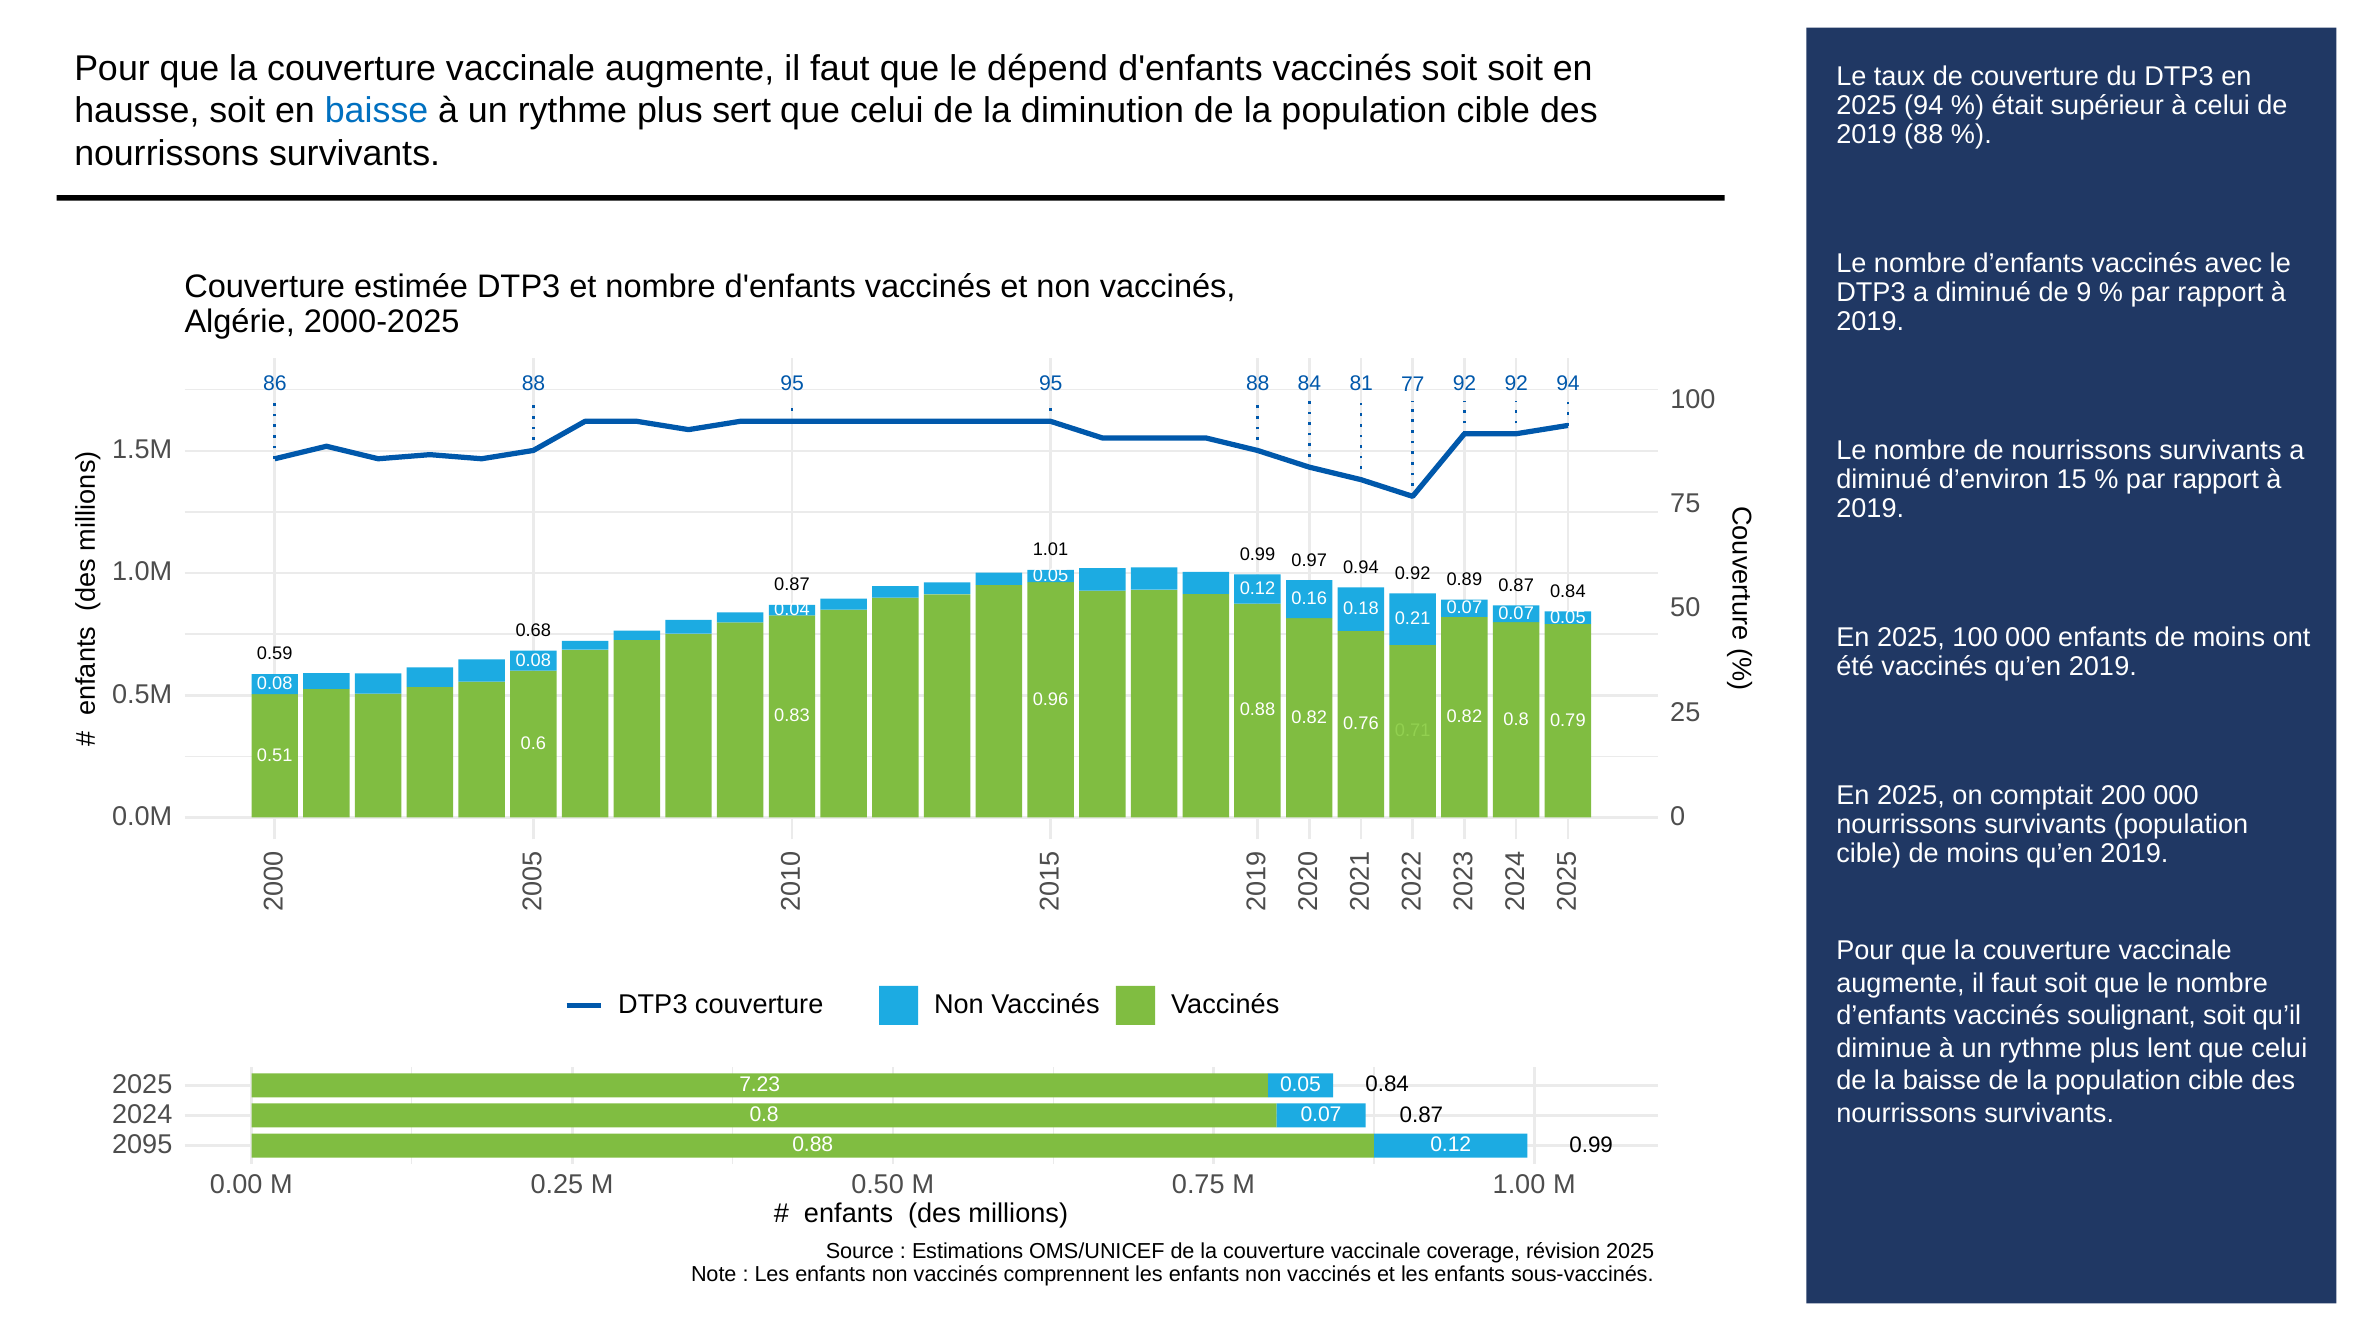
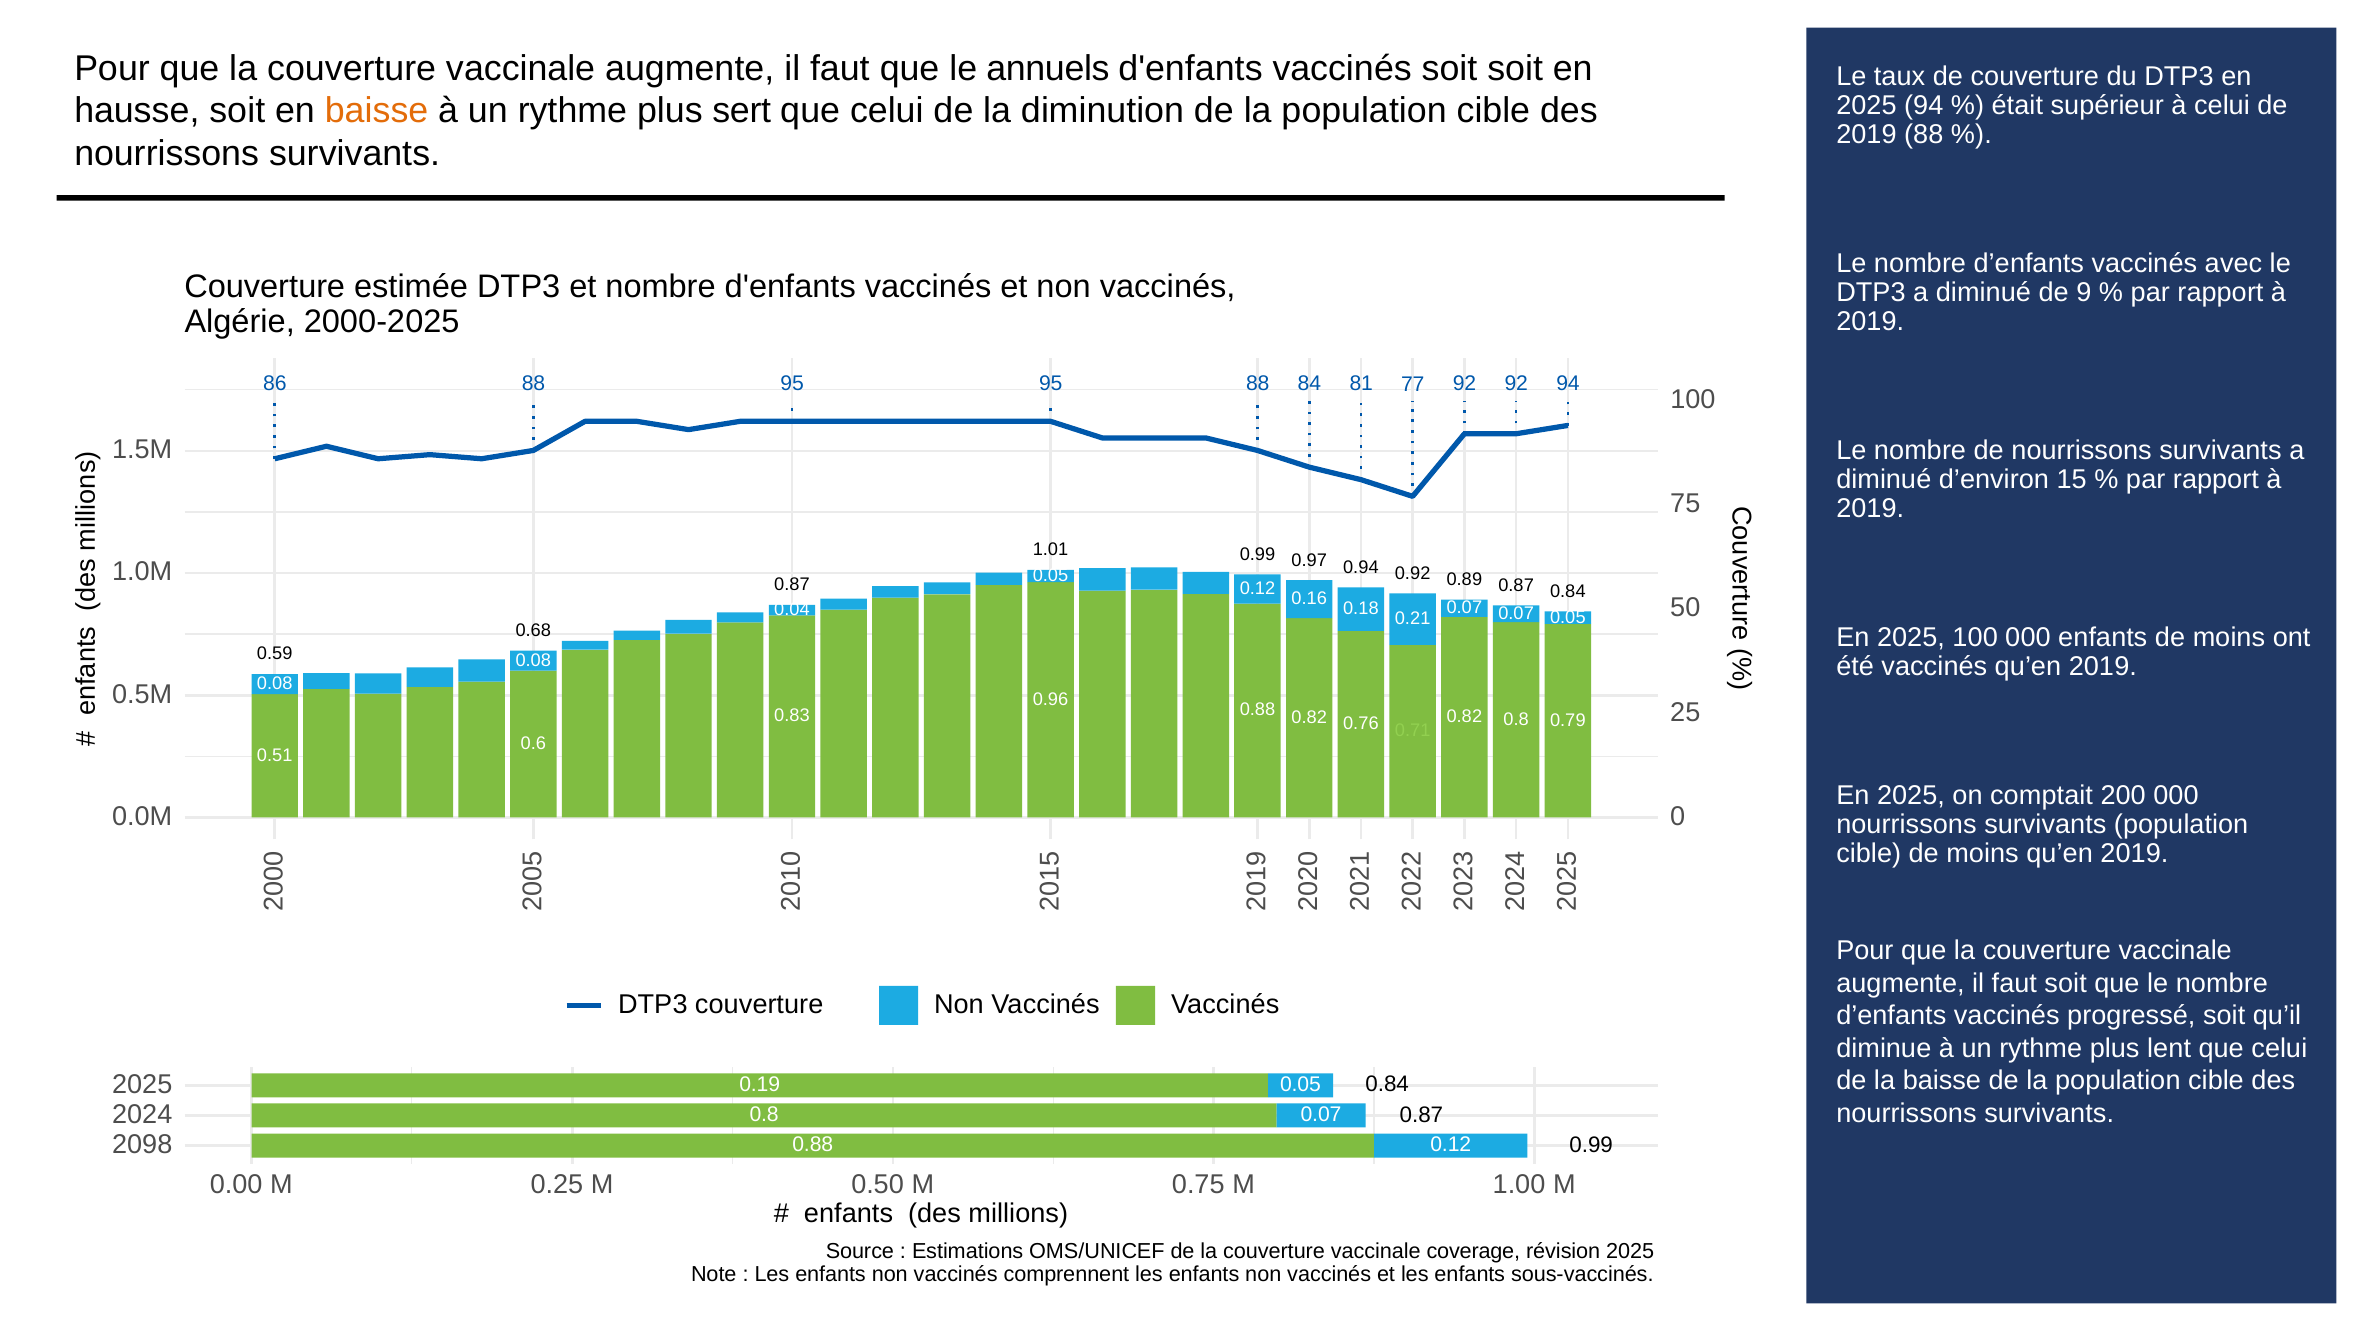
dépend: dépend -> annuels
baisse at (377, 111) colour: blue -> orange
soulignant: soulignant -> progressé
7.23: 7.23 -> 0.19
2095: 2095 -> 2098
